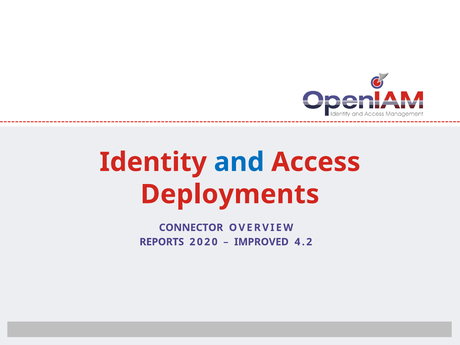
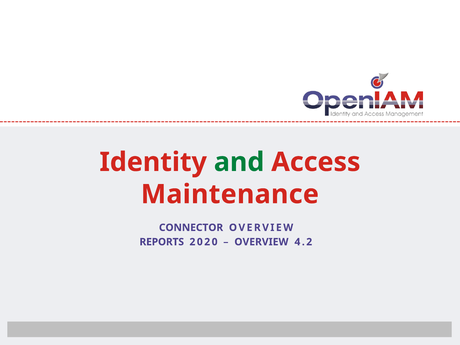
and colour: blue -> green
Deployments: Deployments -> Maintenance
IMPROVED at (261, 242): IMPROVED -> OVERVIEW
